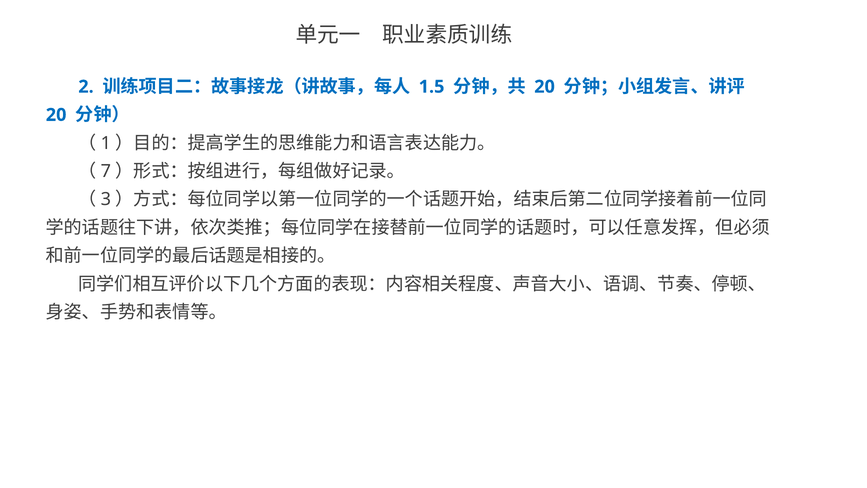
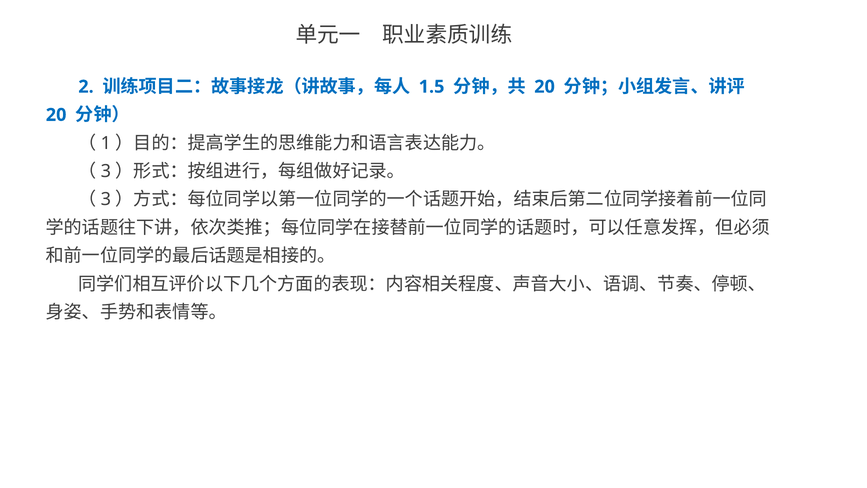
7 at (106, 171): 7 -> 3
